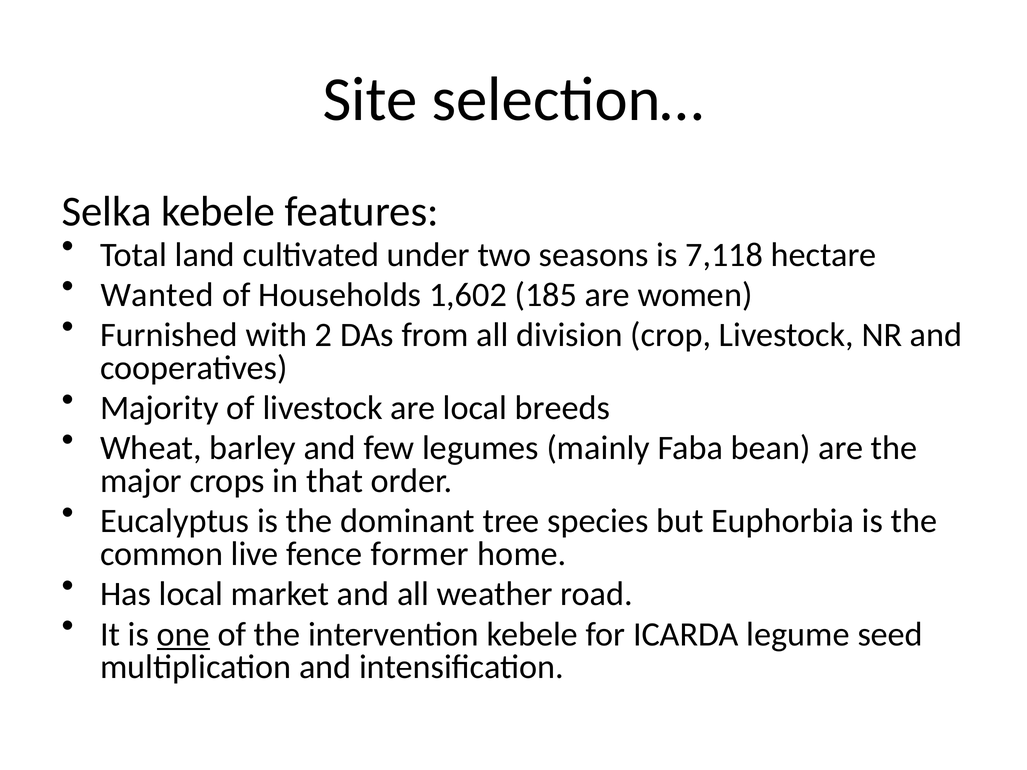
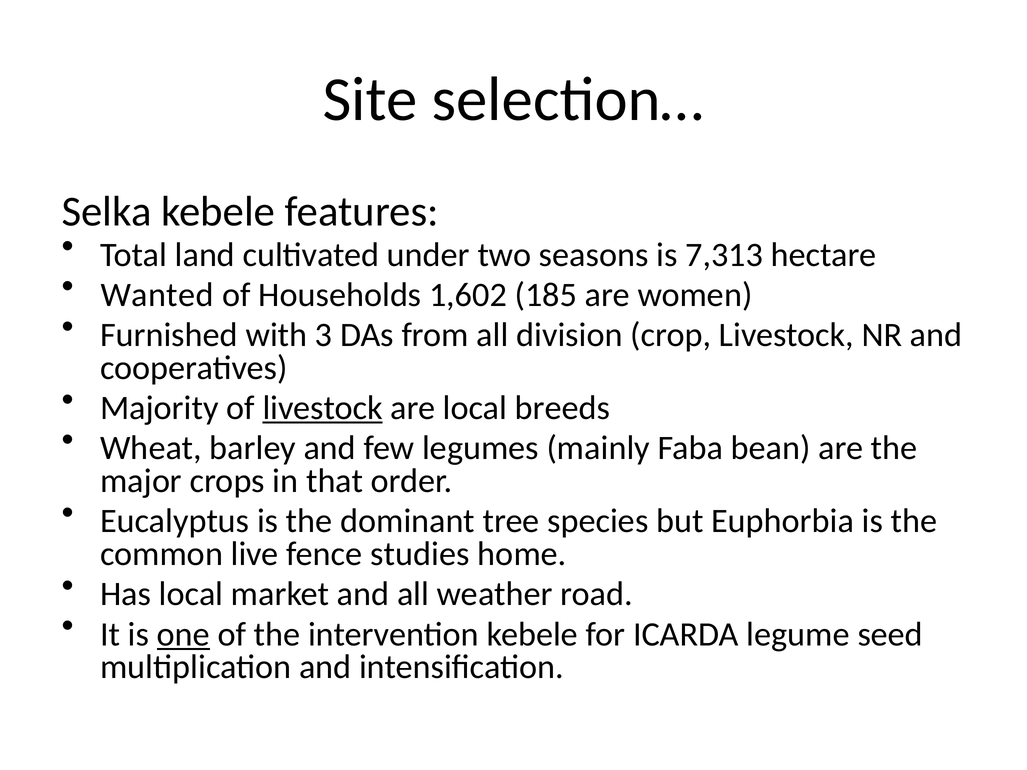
7,118: 7,118 -> 7,313
2: 2 -> 3
livestock at (323, 408) underline: none -> present
former: former -> studies
